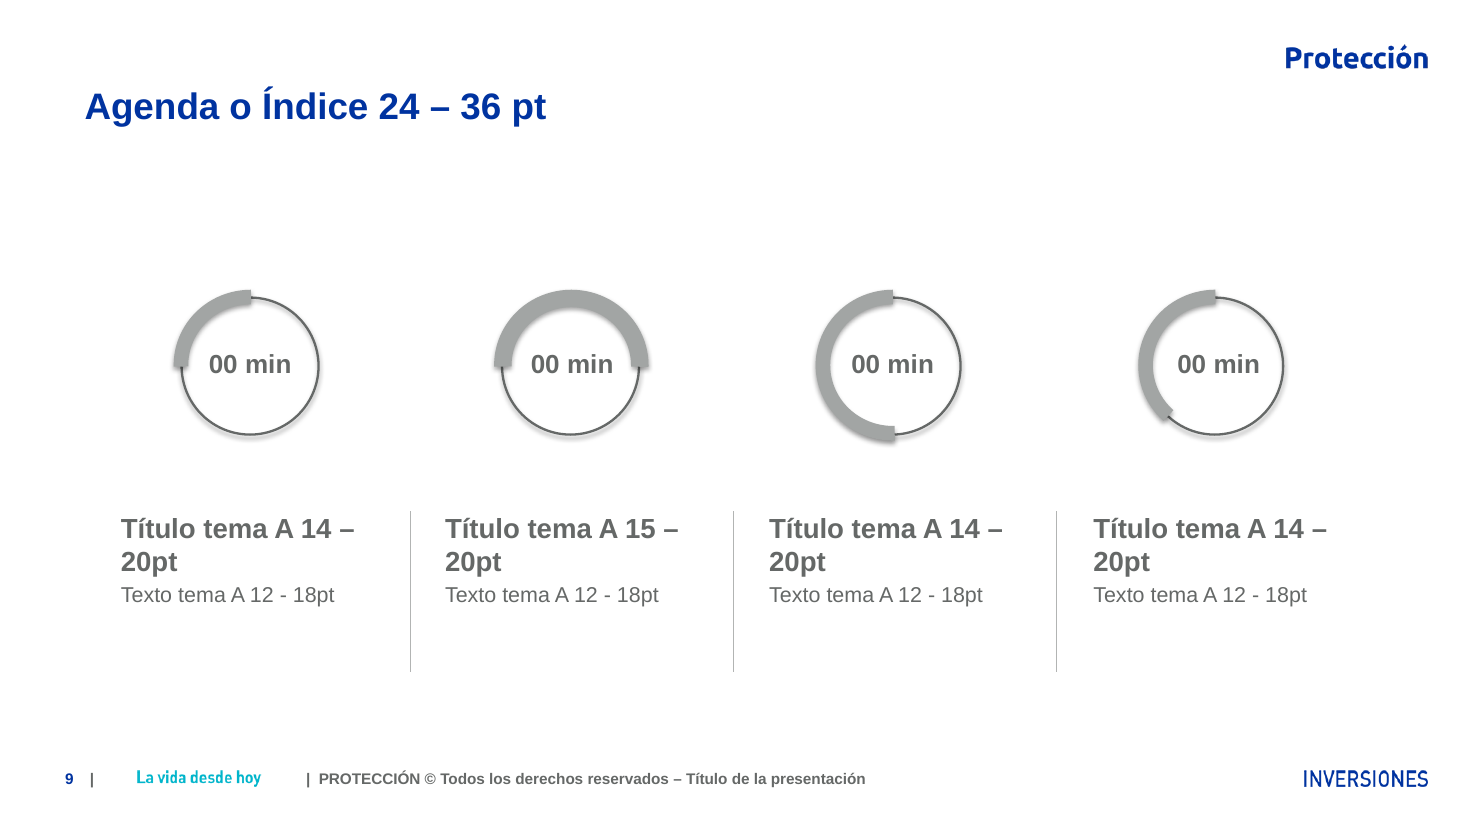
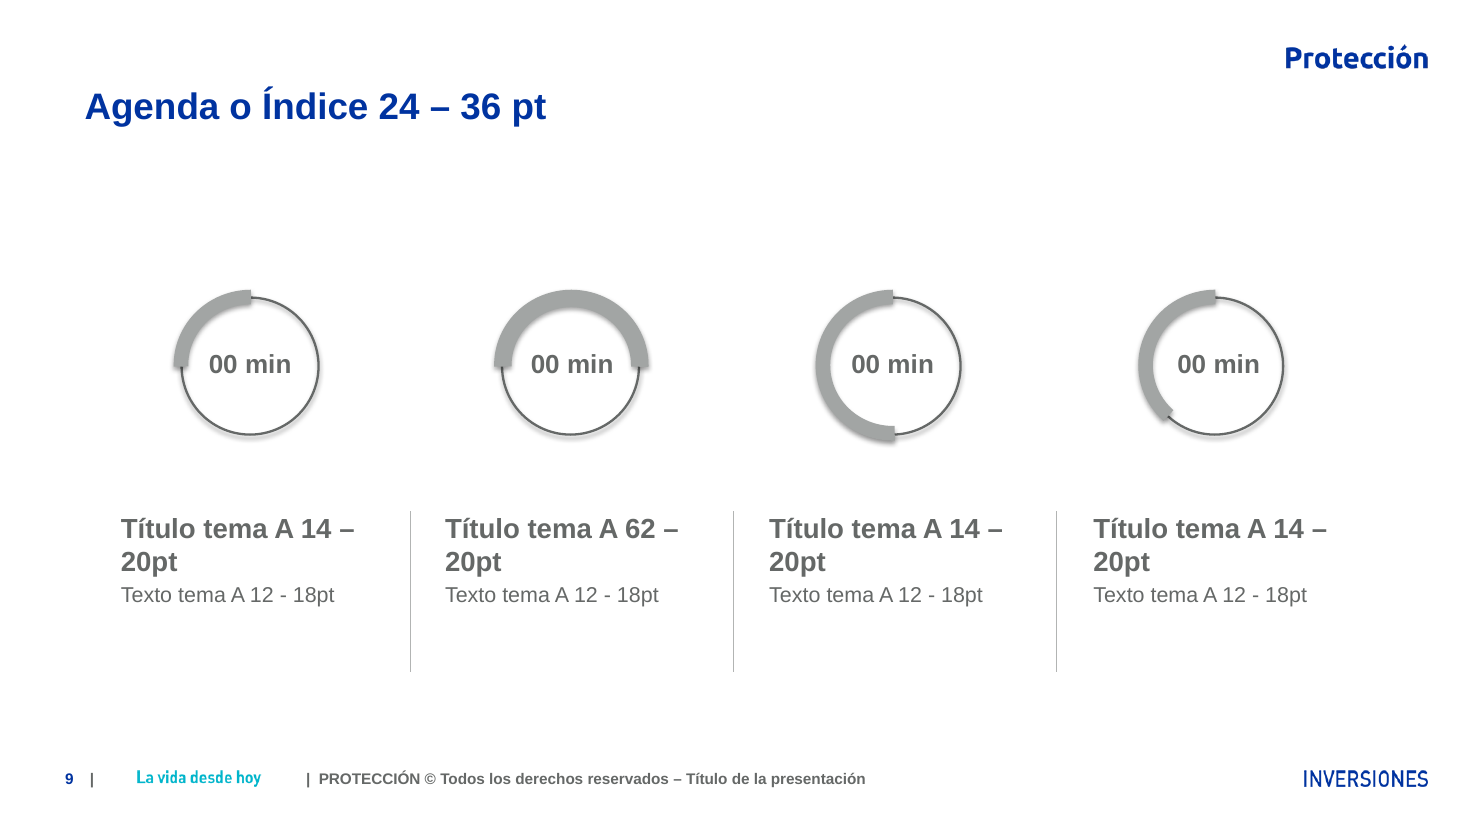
15: 15 -> 62
